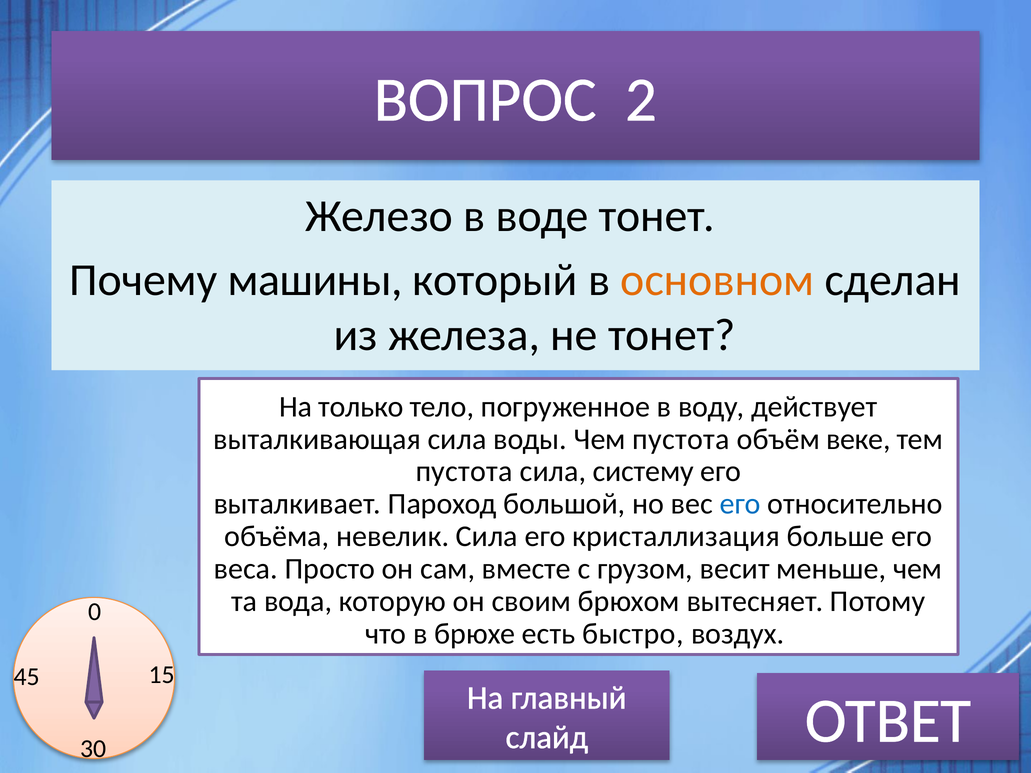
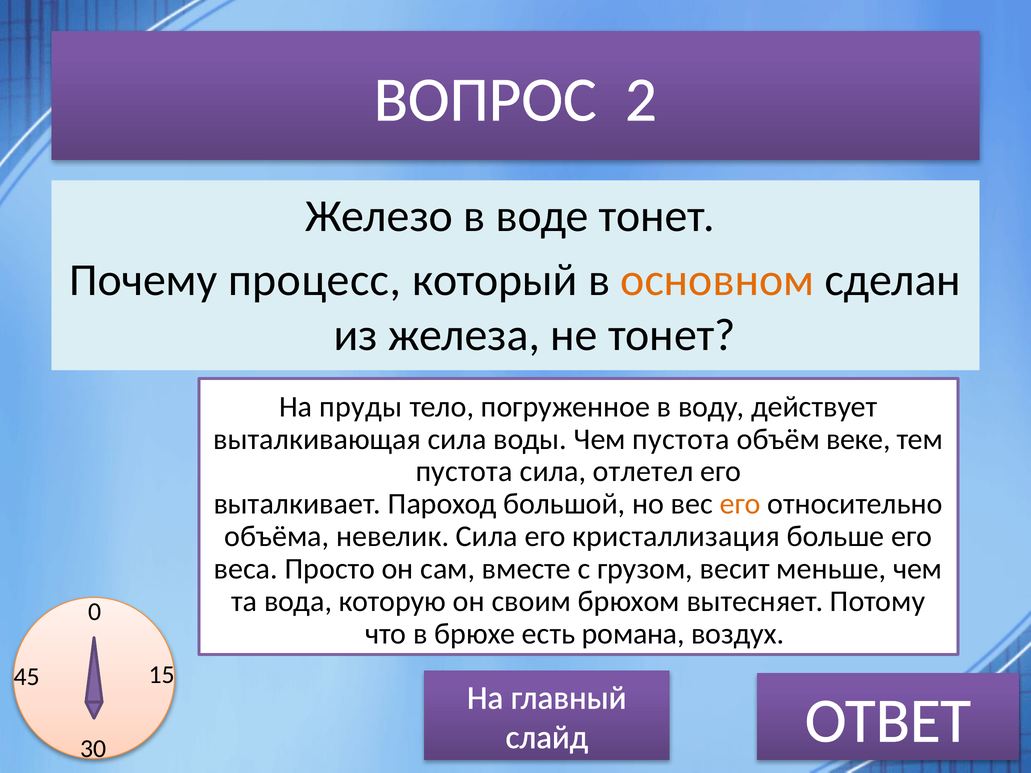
машины: машины -> процесс
только: только -> пруды
систему: систему -> отлетел
его at (740, 504) colour: blue -> orange
быстро: быстро -> романа
